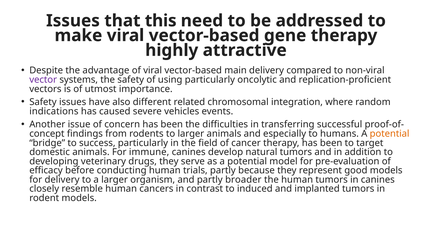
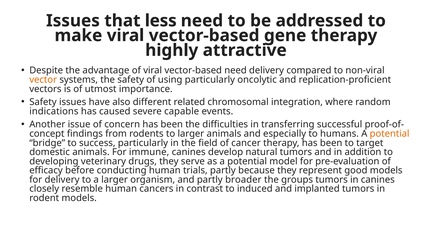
this: this -> less
vector-based main: main -> need
vector colour: purple -> orange
vehicles: vehicles -> capable
the human: human -> groups
